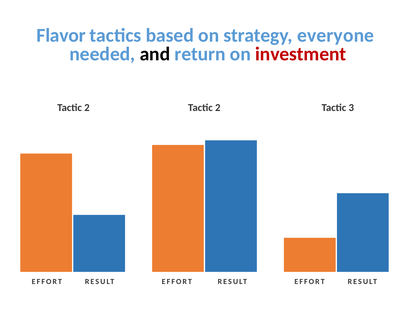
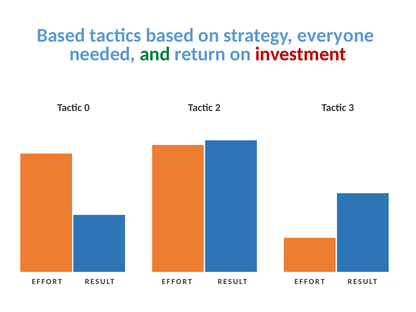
Flavor at (61, 35): Flavor -> Based
and colour: black -> green
2 at (87, 108): 2 -> 0
